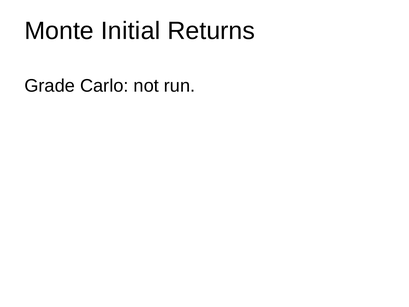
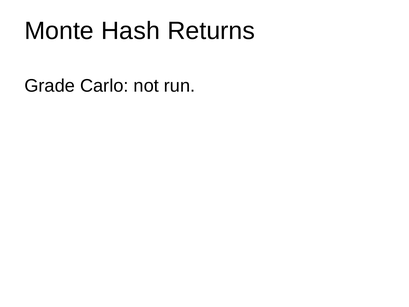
Initial: Initial -> Hash
